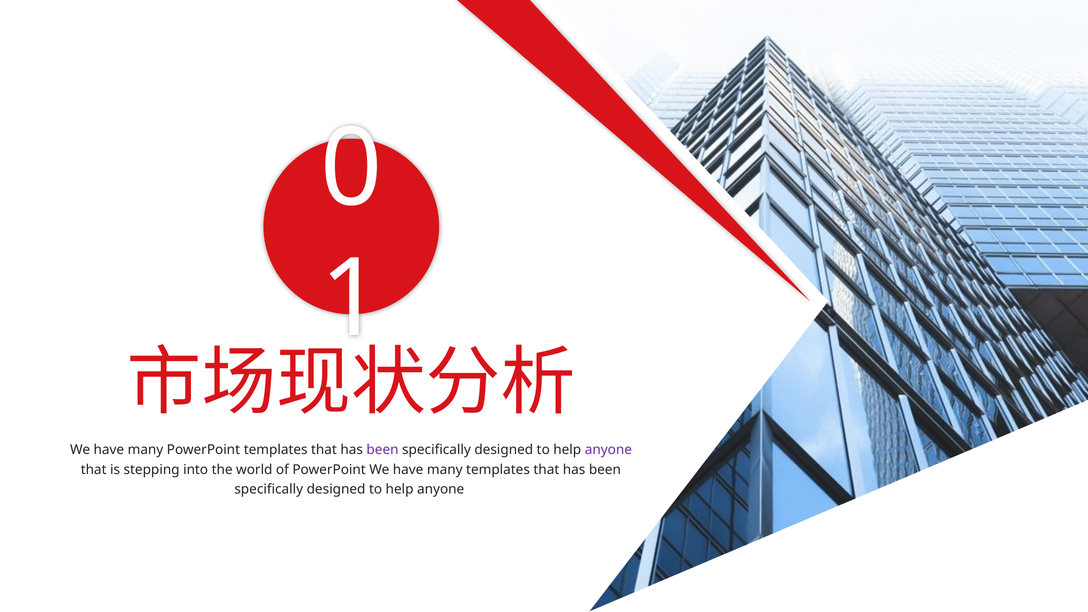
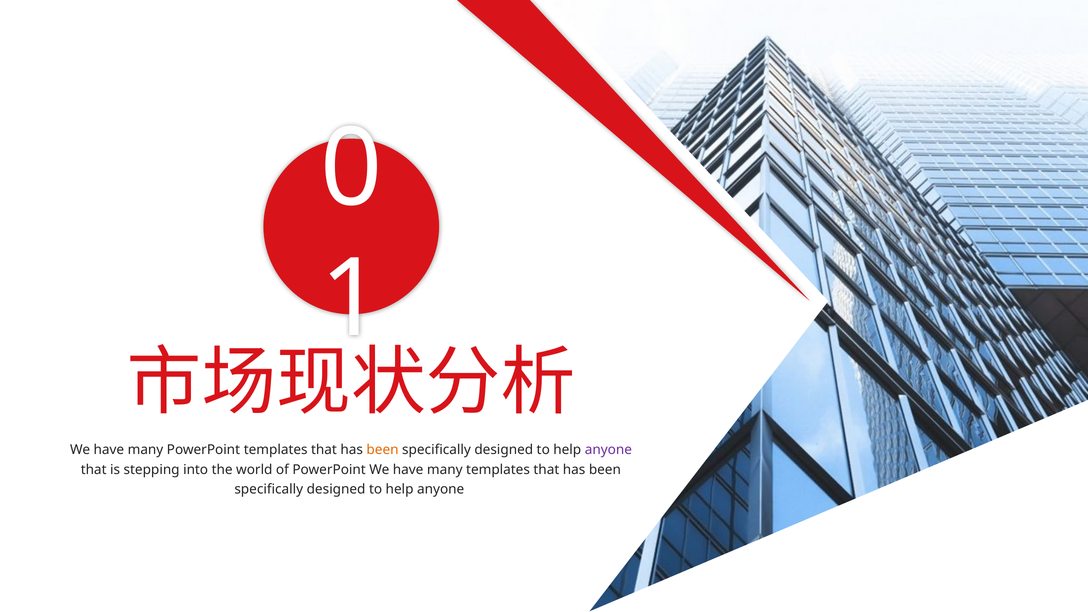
been at (383, 450) colour: purple -> orange
